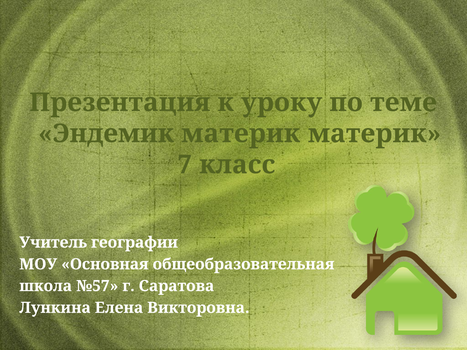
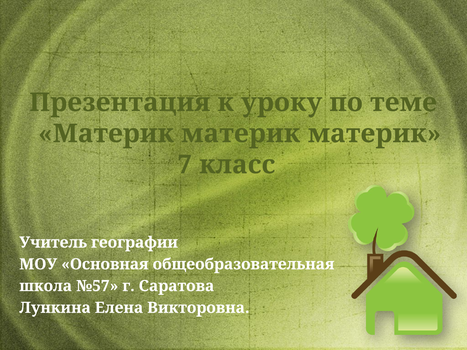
Эндемик at (106, 134): Эндемик -> Материк
